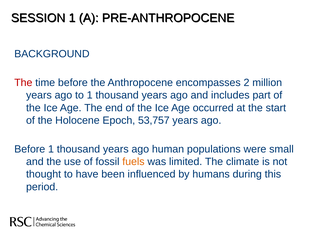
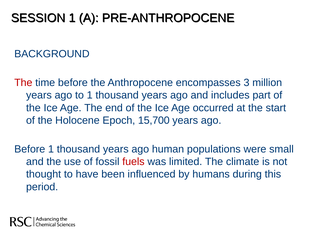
2: 2 -> 3
53,757: 53,757 -> 15,700
fuels colour: orange -> red
